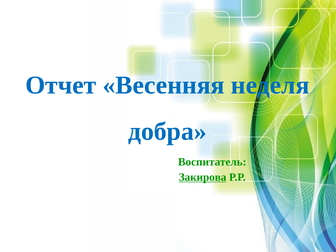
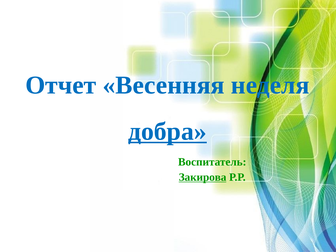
добра underline: none -> present
